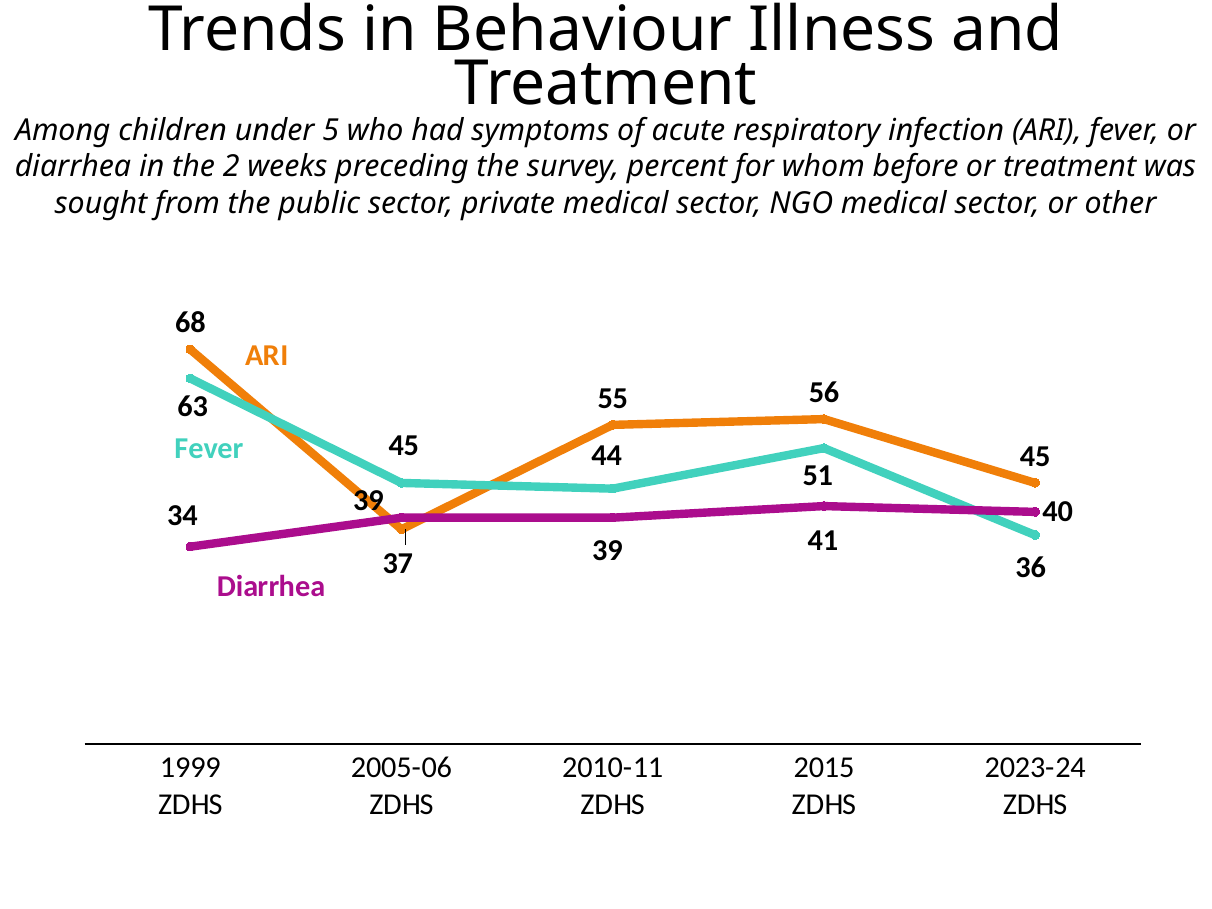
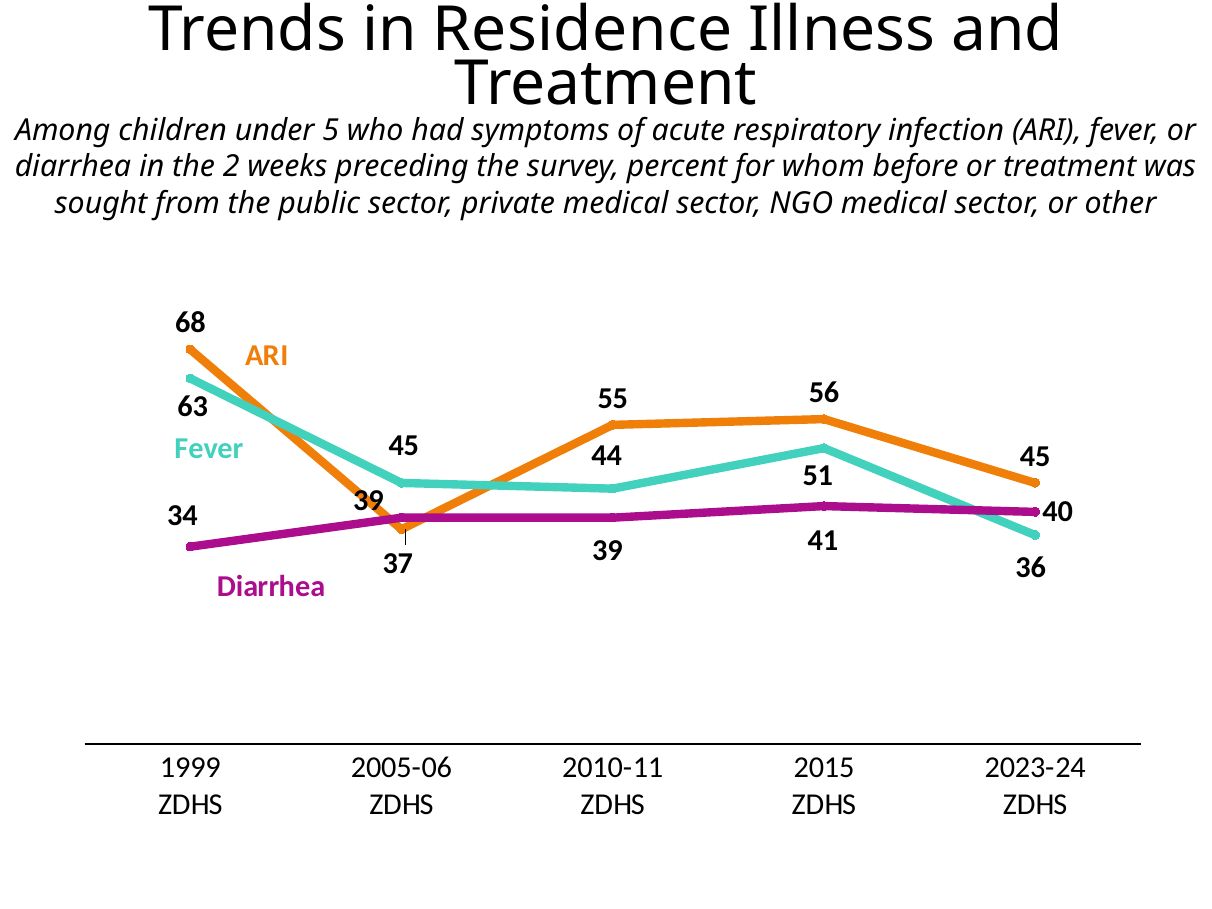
Behaviour: Behaviour -> Residence
